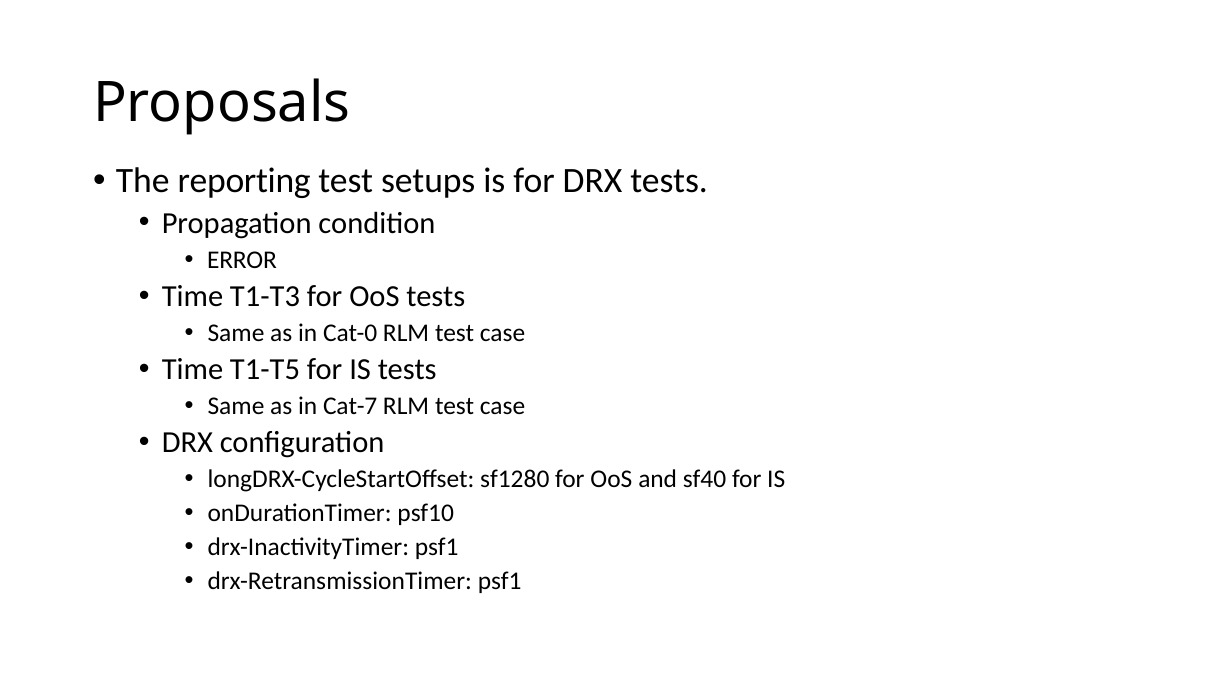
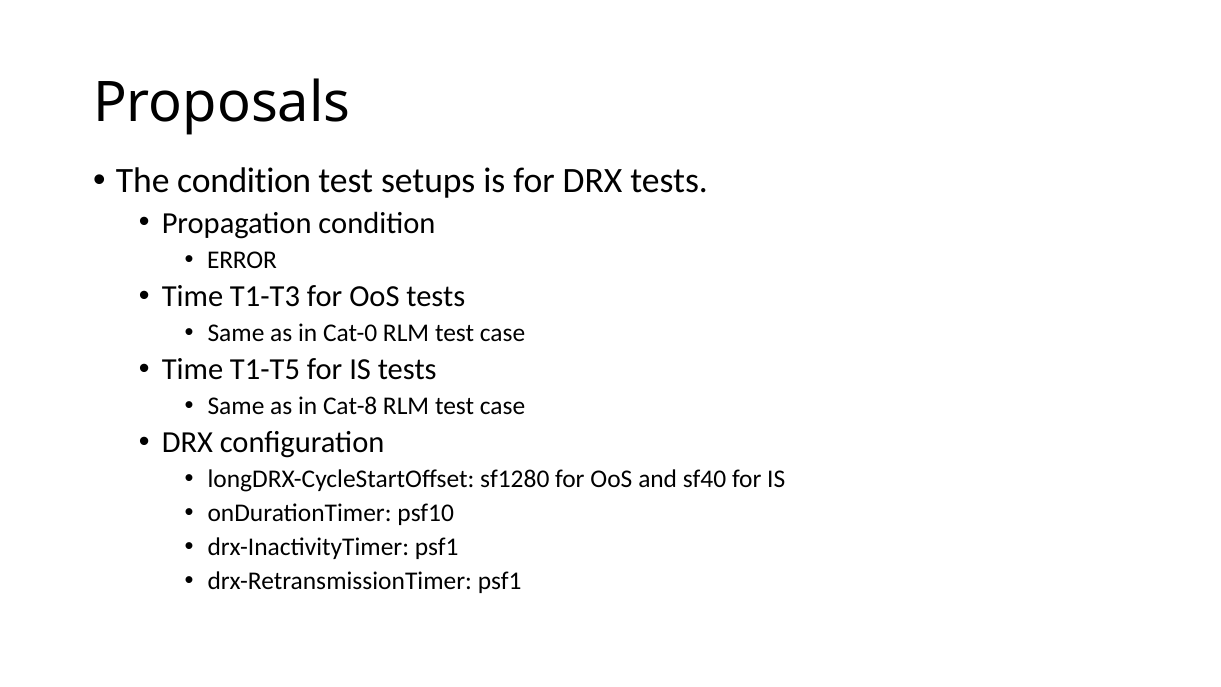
The reporting: reporting -> condition
Cat-7: Cat-7 -> Cat-8
